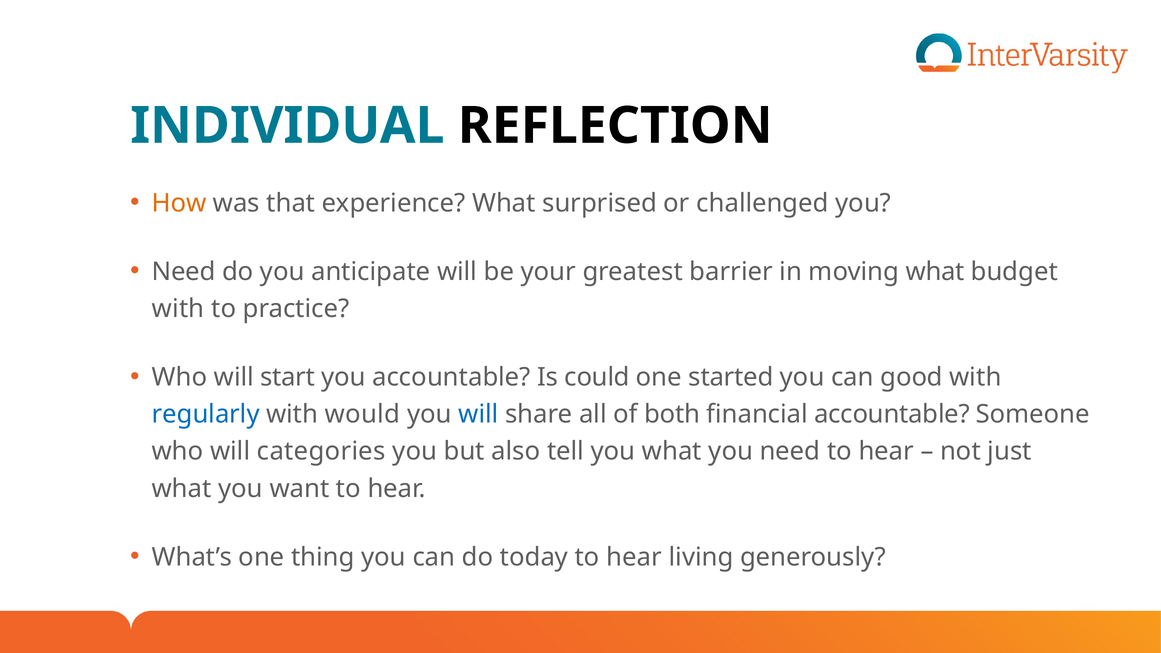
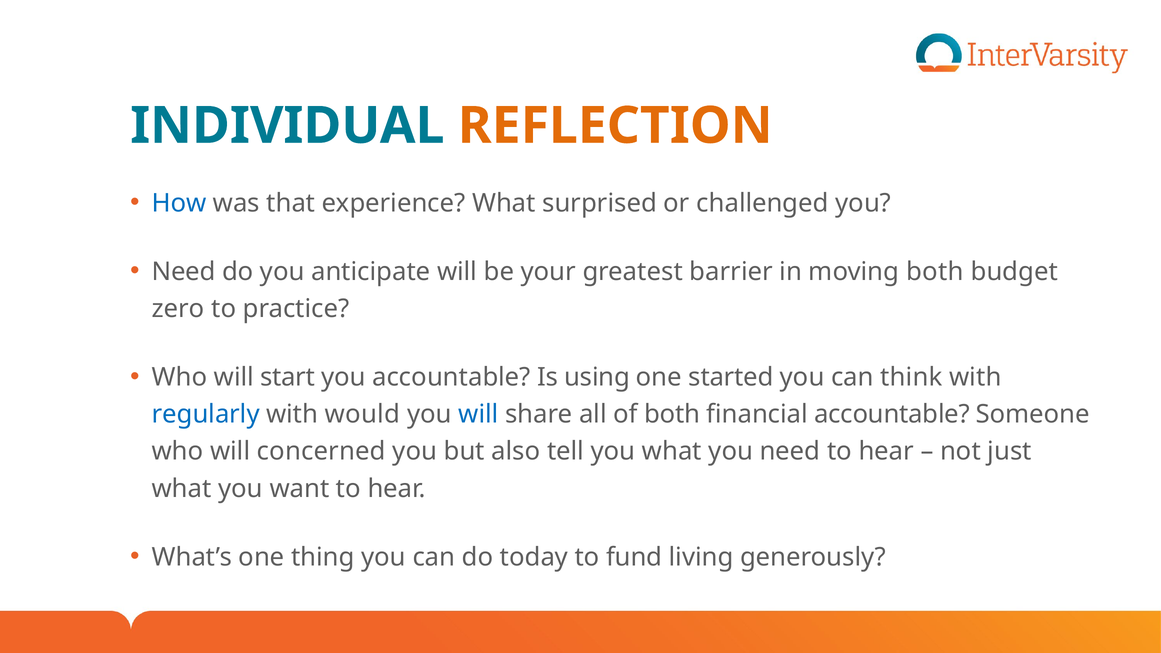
REFLECTION colour: black -> orange
How colour: orange -> blue
moving what: what -> both
with at (178, 309): with -> zero
could: could -> using
good: good -> think
categories: categories -> concerned
today to hear: hear -> fund
